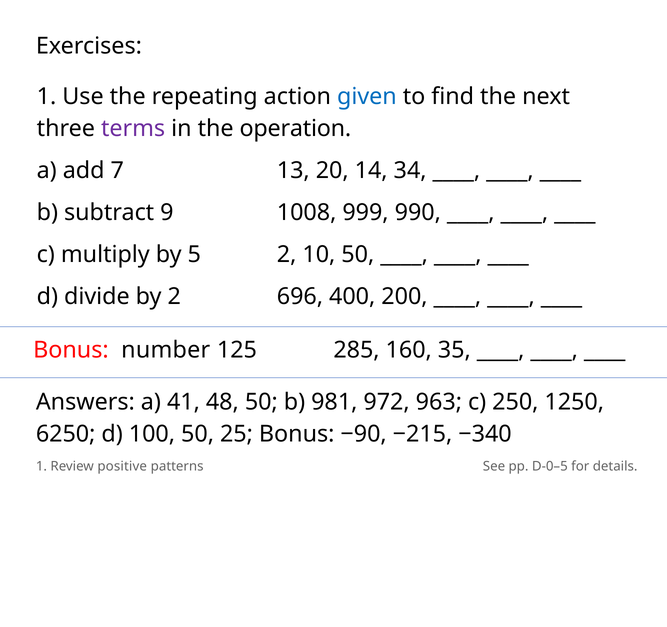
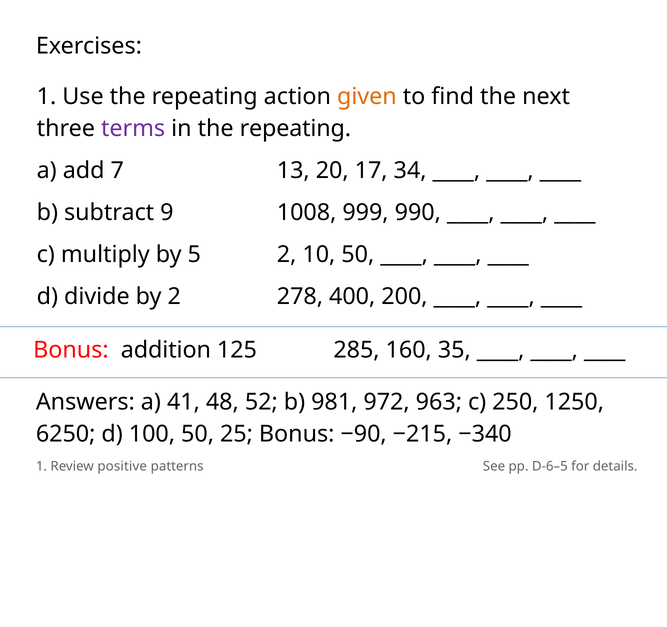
given colour: blue -> orange
in the operation: operation -> repeating
14: 14 -> 17
696: 696 -> 278
number: number -> addition
48 50: 50 -> 52
D-0–5: D-0–5 -> D-6–5
